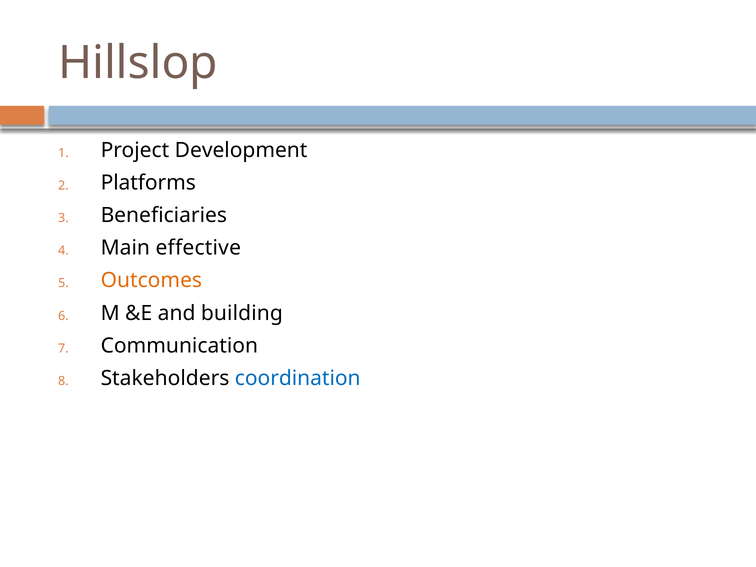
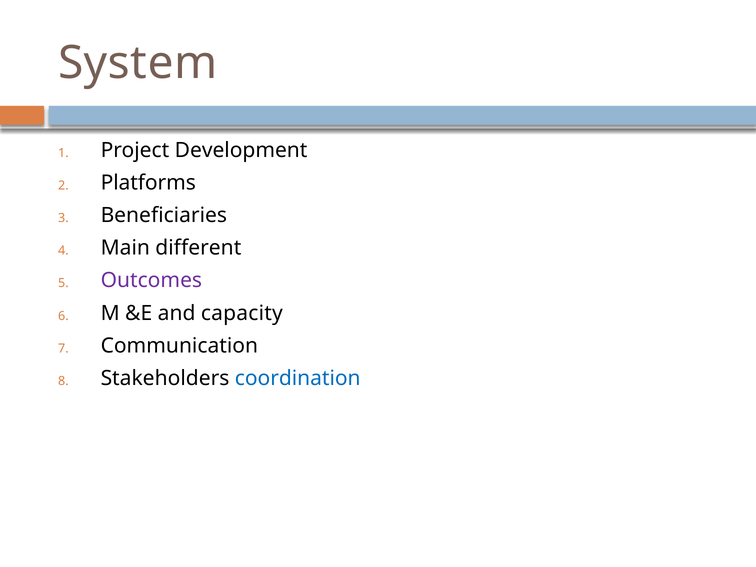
Hillslop: Hillslop -> System
effective: effective -> different
Outcomes colour: orange -> purple
building: building -> capacity
